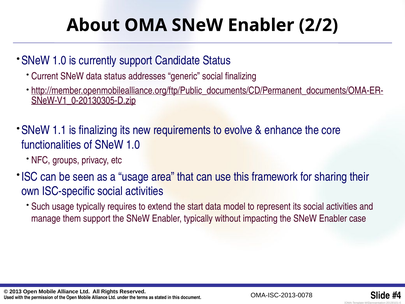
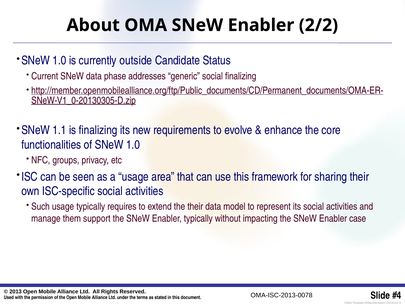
currently support: support -> outside
data status: status -> phase
the start: start -> their
